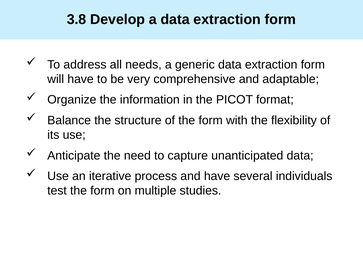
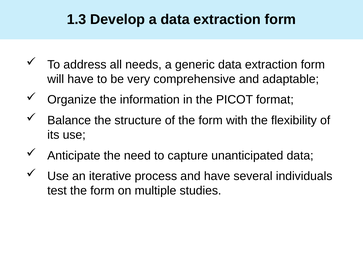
3.8: 3.8 -> 1.3
